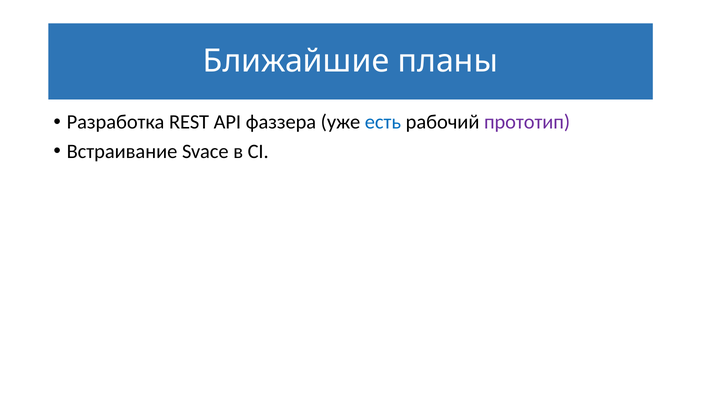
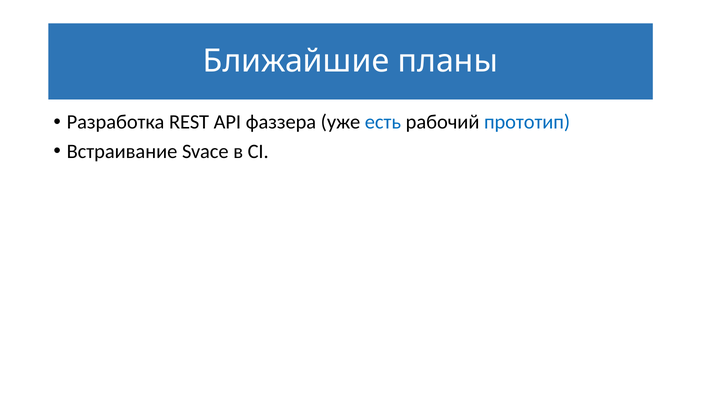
прототип colour: purple -> blue
